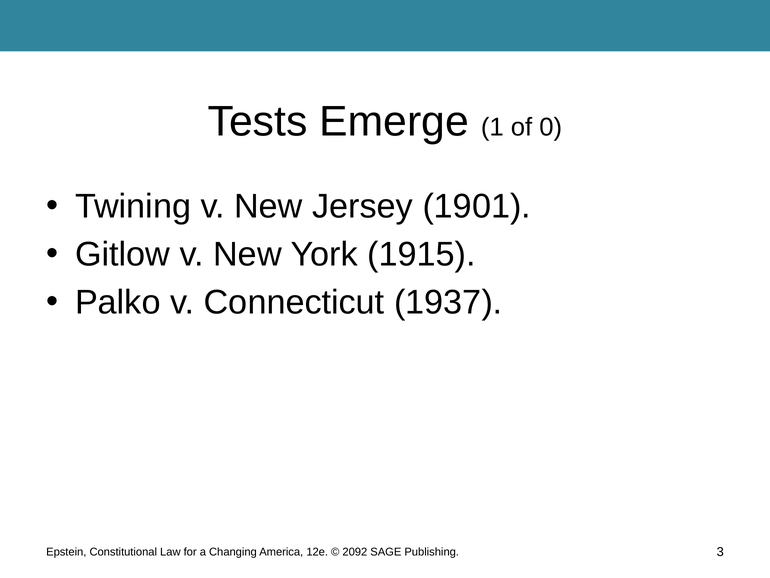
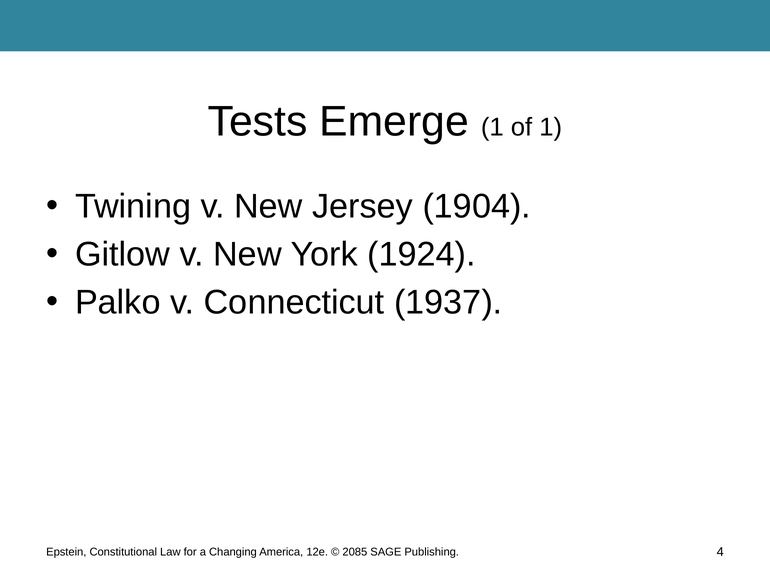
of 0: 0 -> 1
1901: 1901 -> 1904
1915: 1915 -> 1924
2092: 2092 -> 2085
3: 3 -> 4
